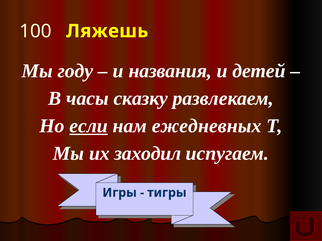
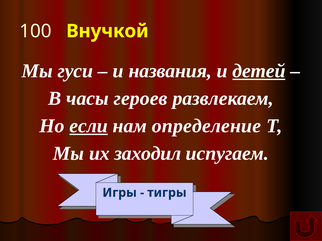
Ляжешь: Ляжешь -> Внучкой
году: году -> гуси
детей underline: none -> present
сказку: сказку -> героев
ежедневных: ежедневных -> определение
